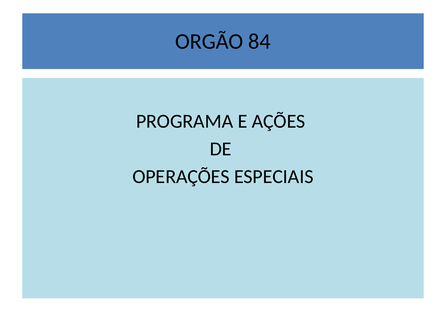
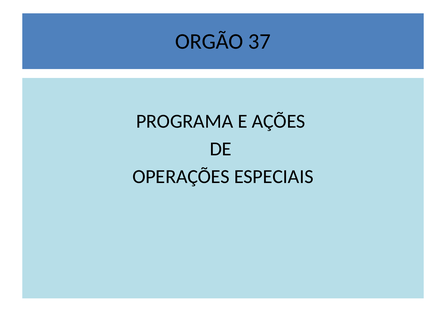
84: 84 -> 37
